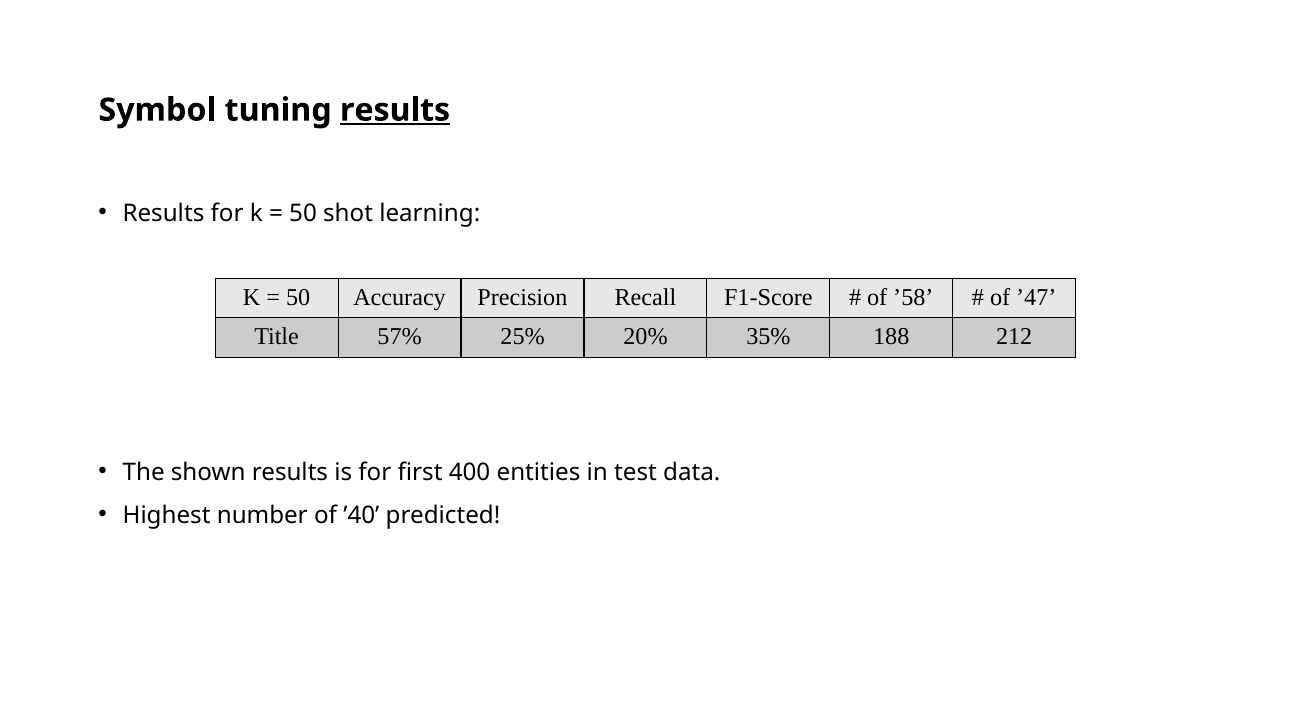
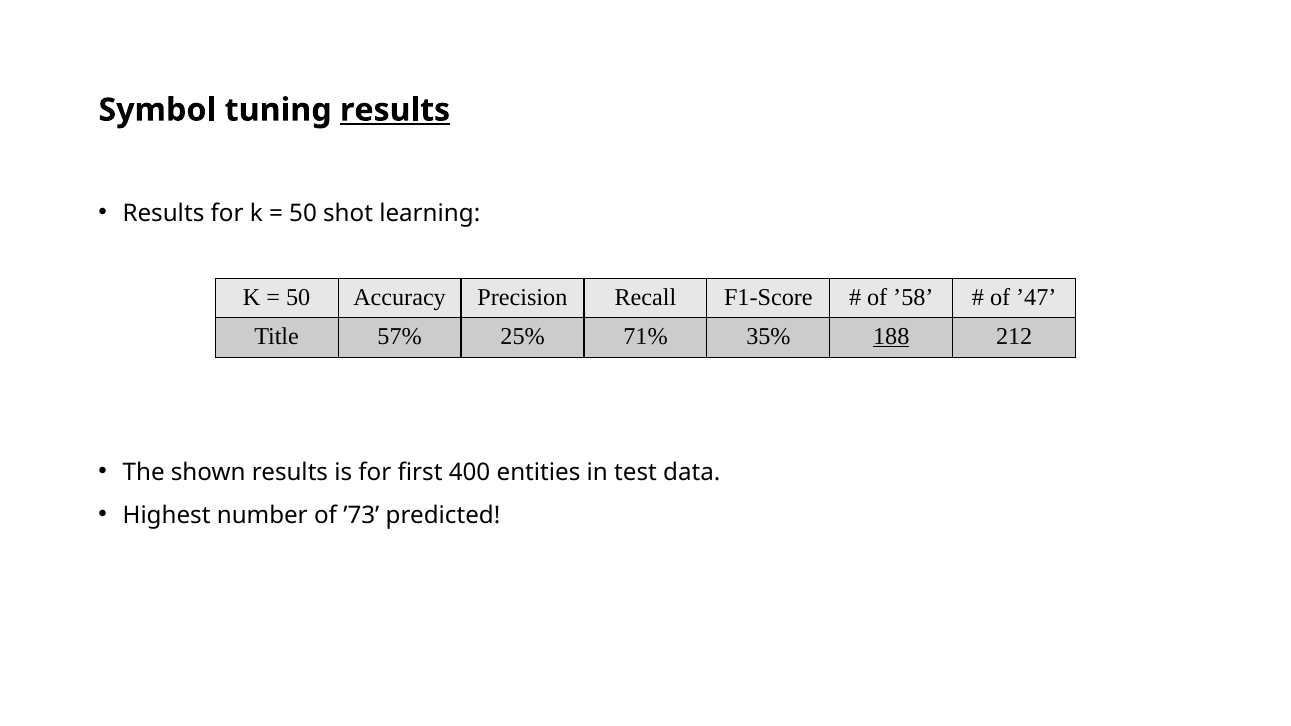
20%: 20% -> 71%
188 underline: none -> present
’40: ’40 -> ’73
